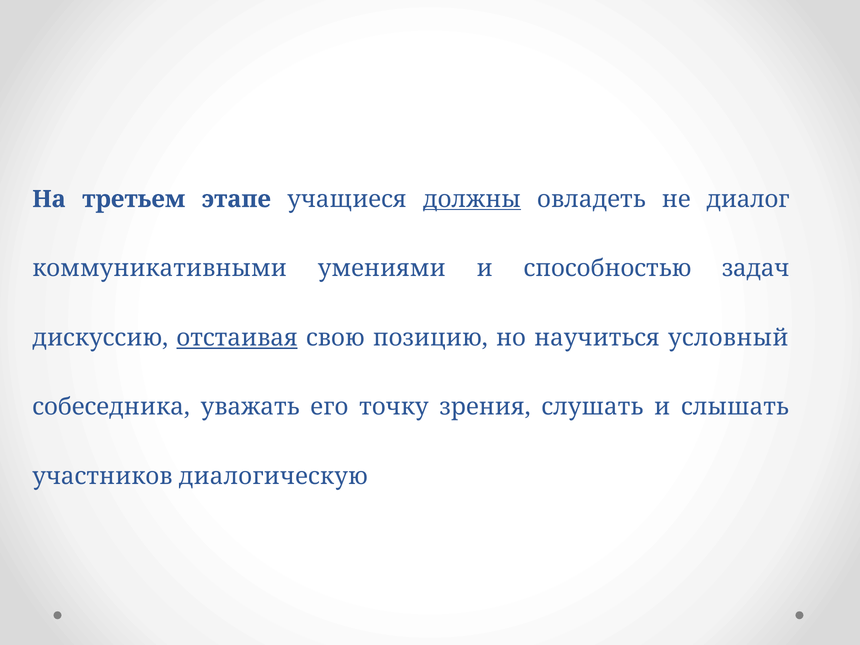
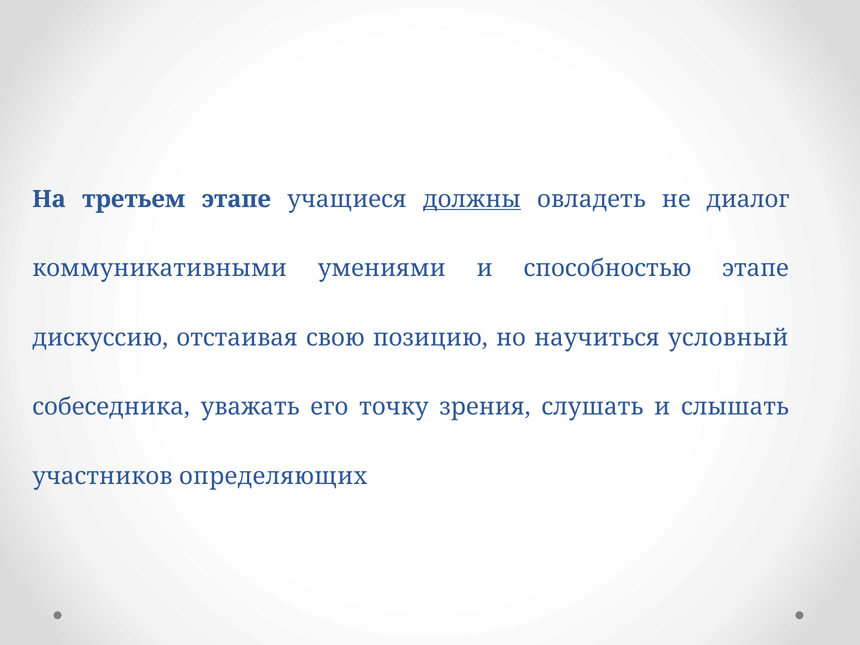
способностью задач: задач -> этапе
отстаивая underline: present -> none
диалогическую: диалогическую -> определяющих
